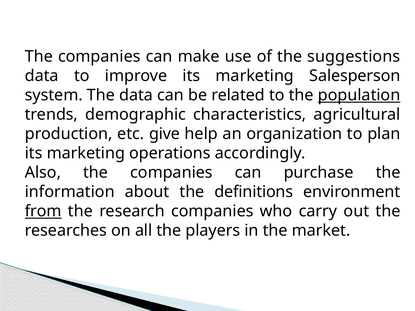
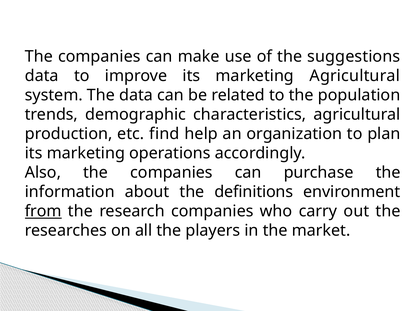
marketing Salesperson: Salesperson -> Agricultural
population underline: present -> none
give: give -> find
